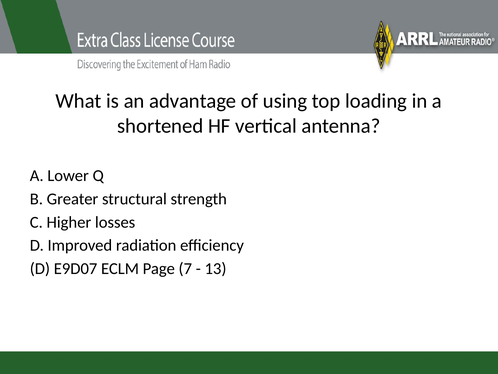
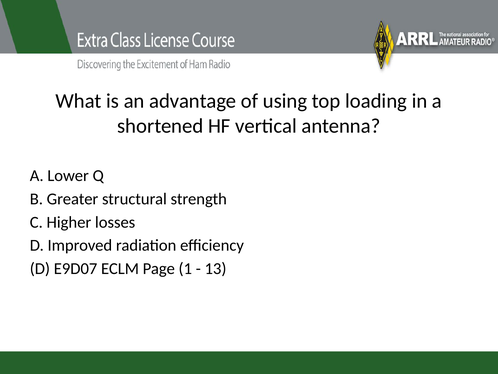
7: 7 -> 1
